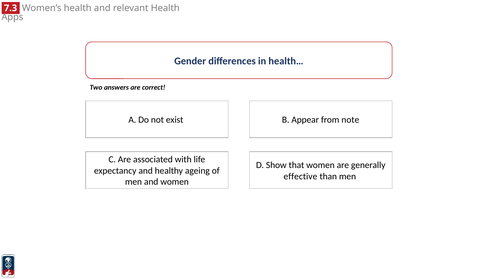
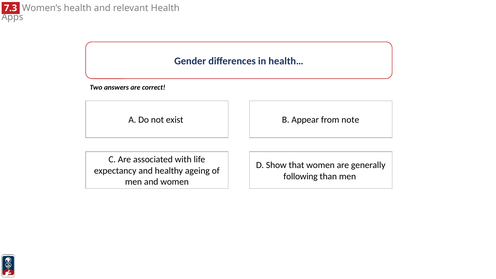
effective: effective -> following
